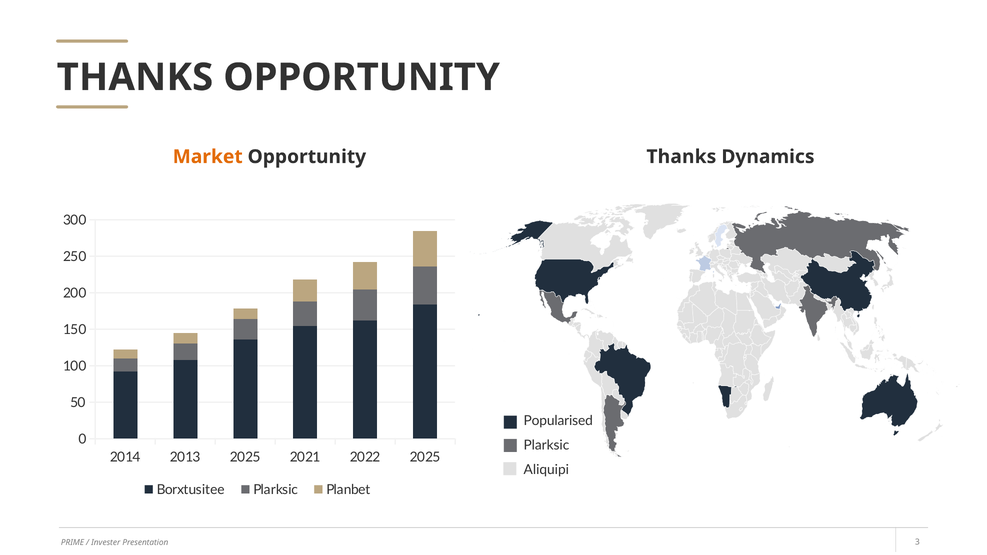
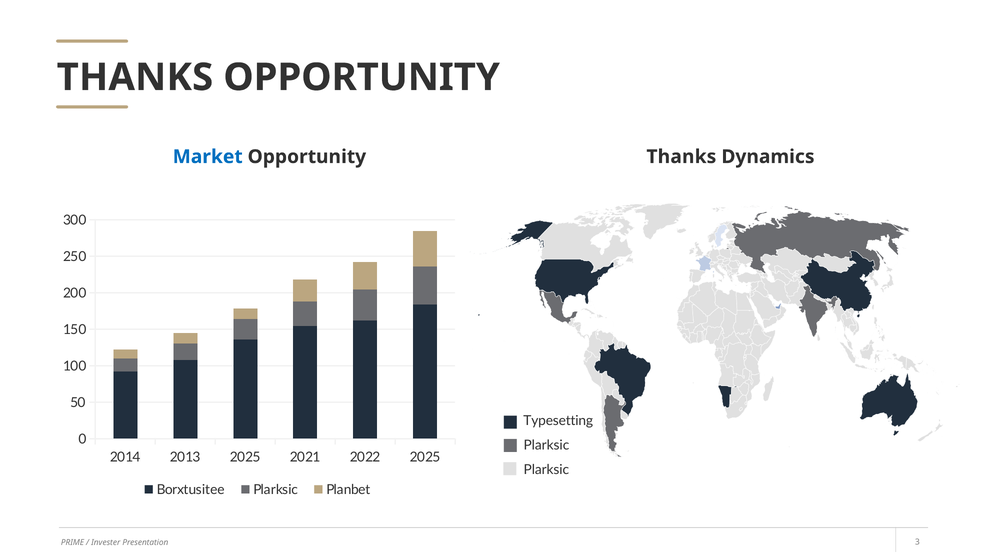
Market colour: orange -> blue
Popularised: Popularised -> Typesetting
Aliquipi at (546, 470): Aliquipi -> Plarksic
